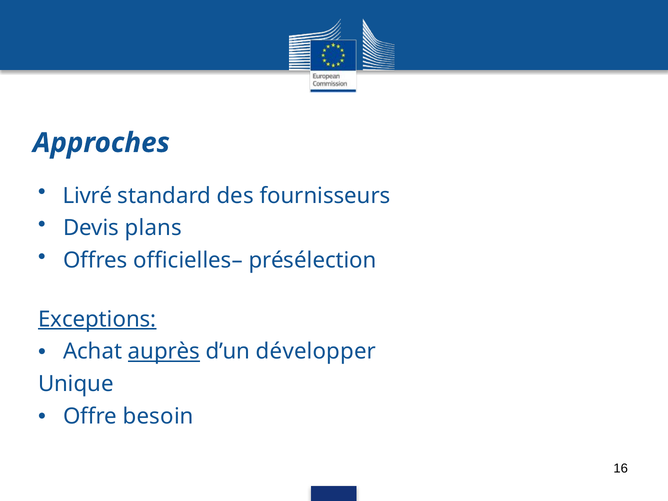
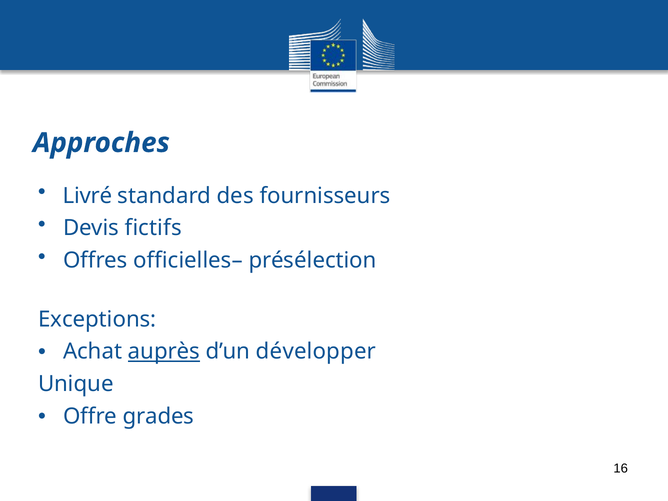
plans: plans -> fictifs
Exceptions underline: present -> none
besoin: besoin -> grades
